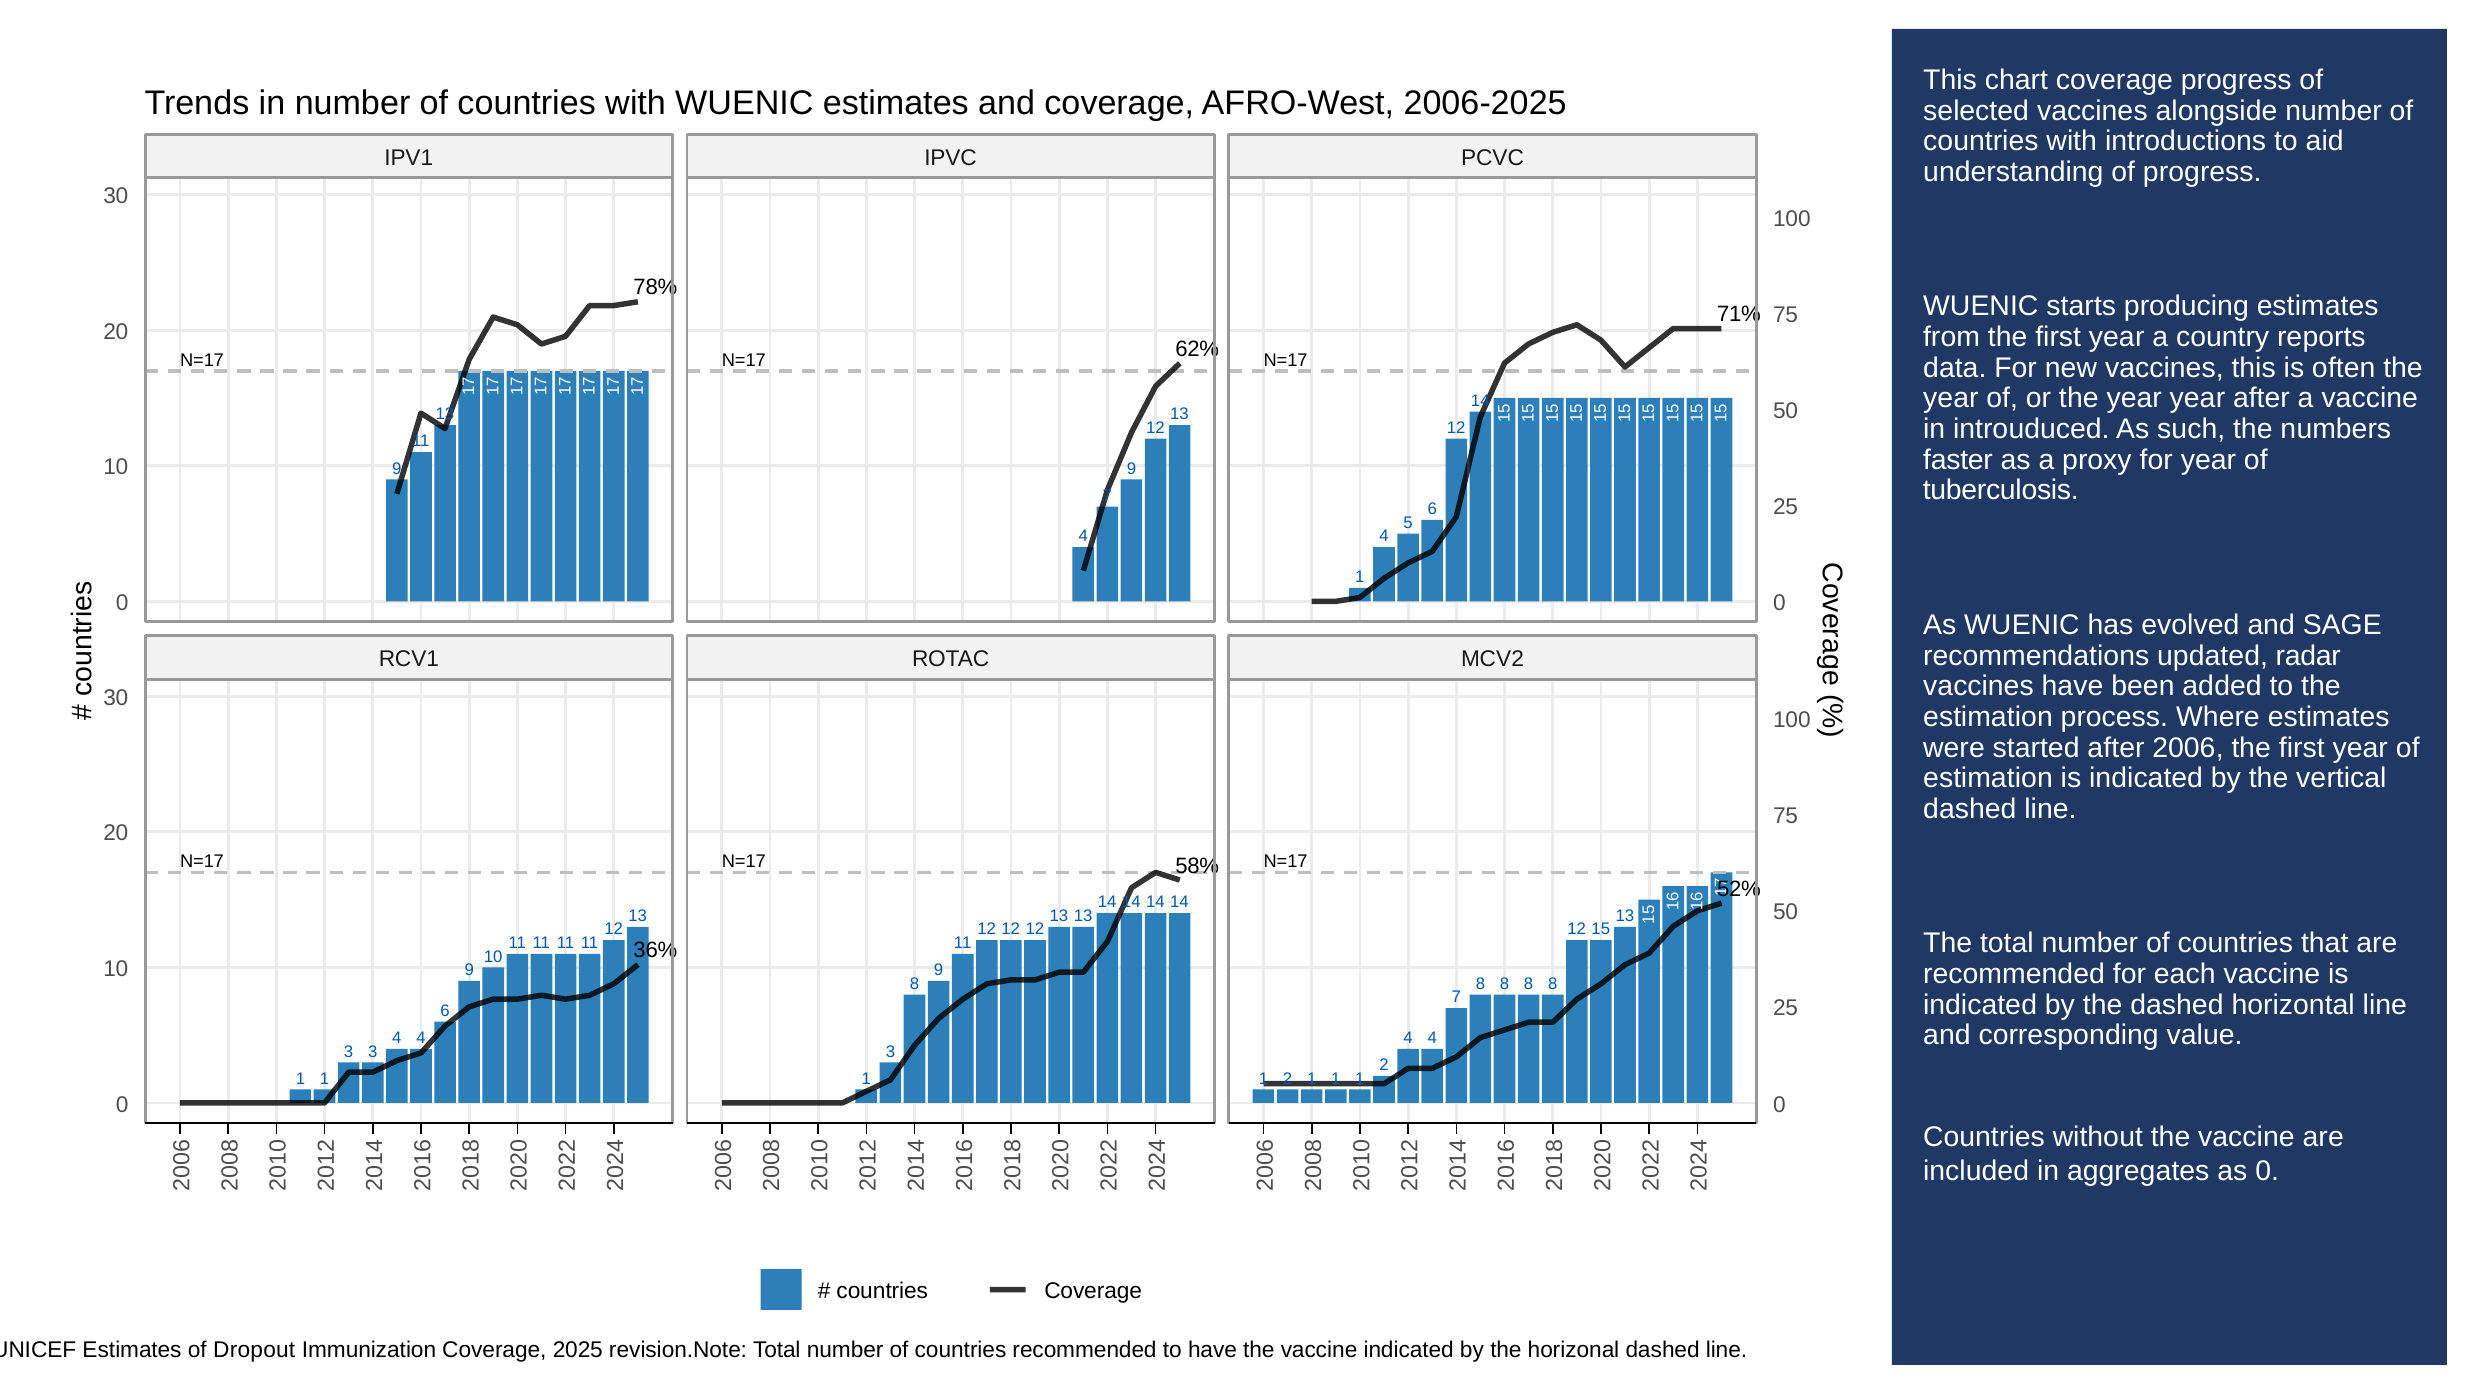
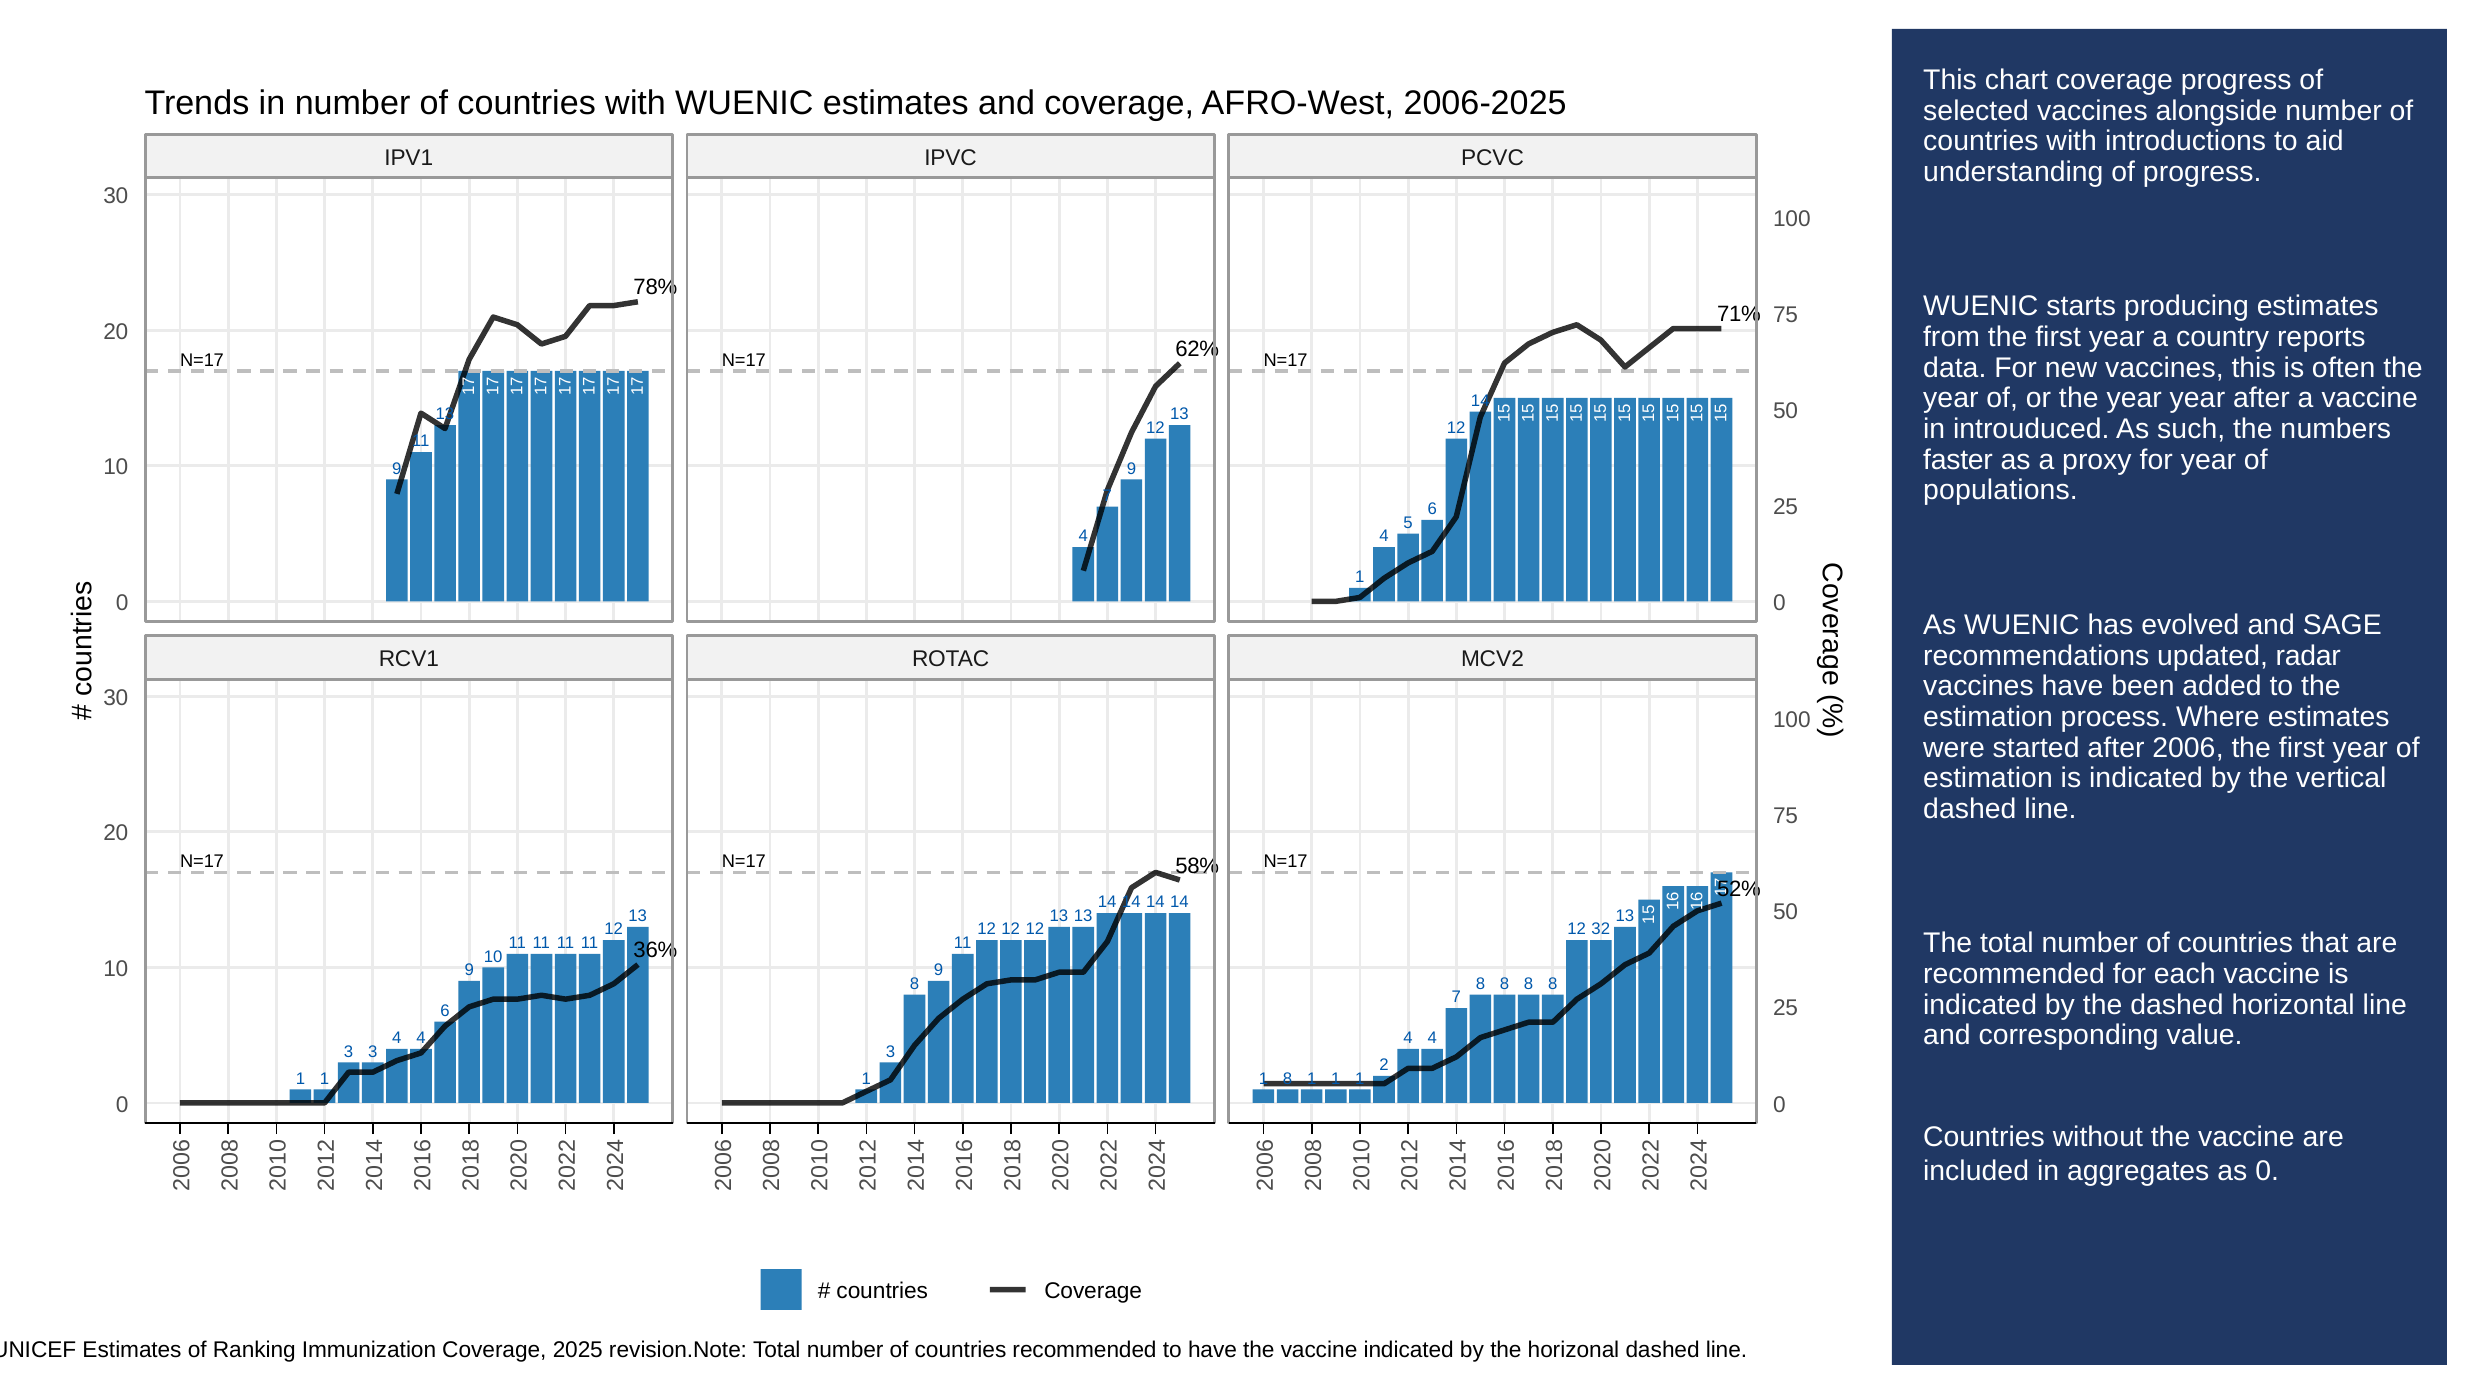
tuberculosis: tuberculosis -> populations
15: 15 -> 32
2 at (1288, 1079): 2 -> 8
Dropout: Dropout -> Ranking
